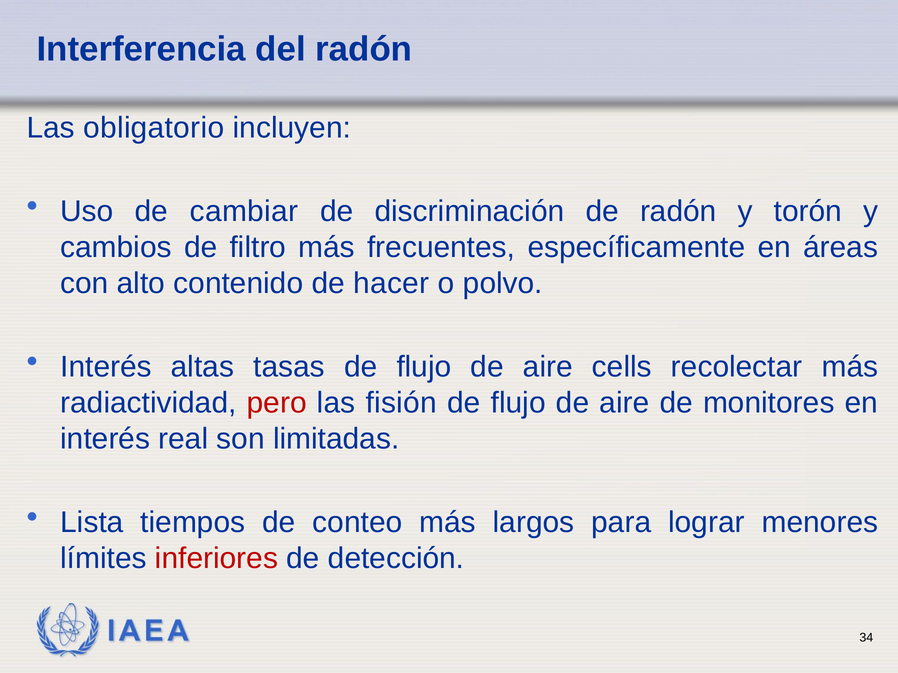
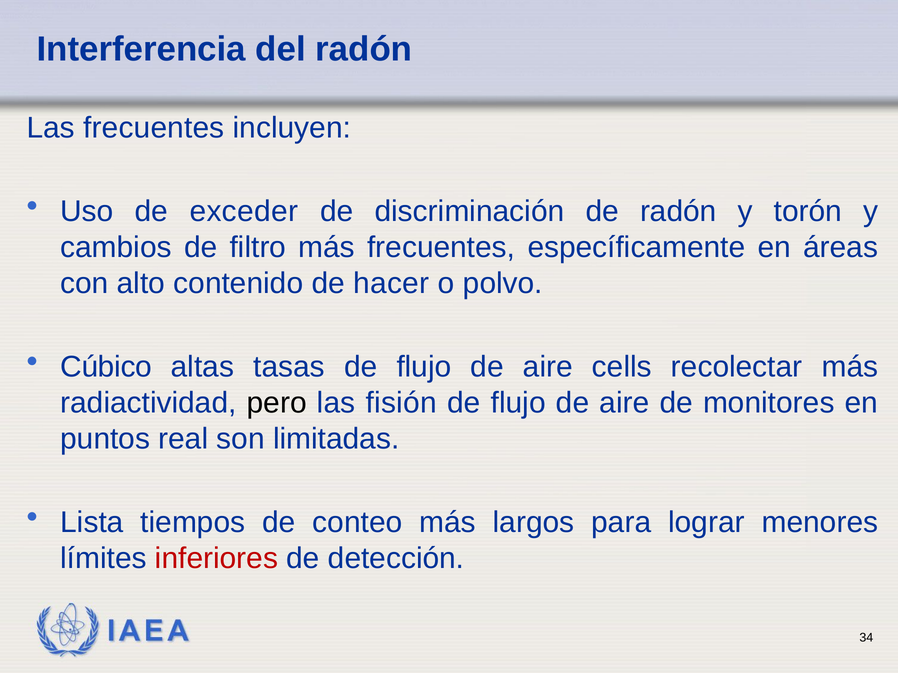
Las obligatorio: obligatorio -> frecuentes
cambiar: cambiar -> exceder
Interés at (106, 367): Interés -> Cúbico
pero colour: red -> black
interés at (105, 439): interés -> puntos
